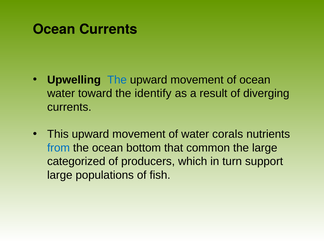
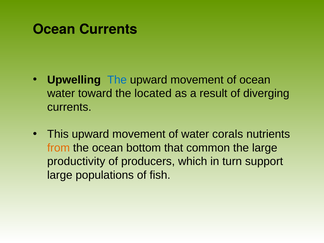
identify: identify -> located
from colour: blue -> orange
categorized: categorized -> productivity
